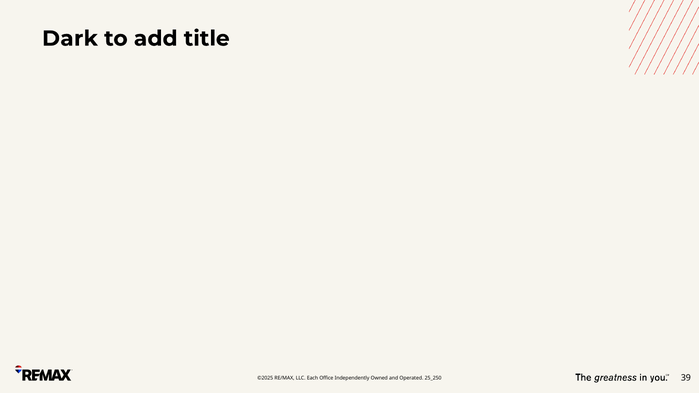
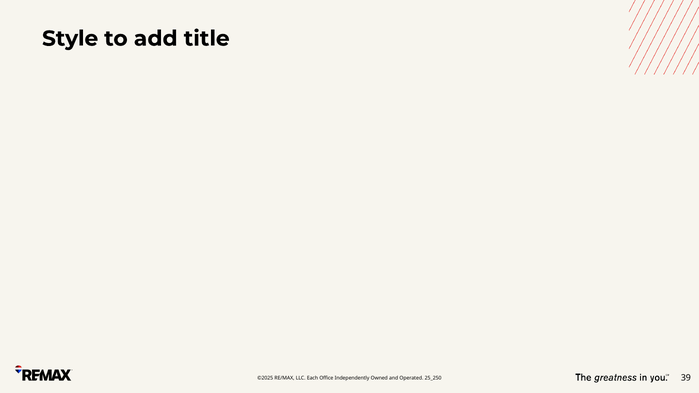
Dark: Dark -> Style
